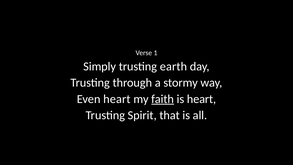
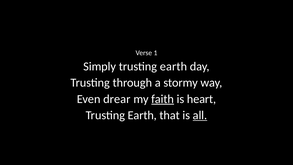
Even heart: heart -> drear
Spirit at (142, 115): Spirit -> Earth
all underline: none -> present
